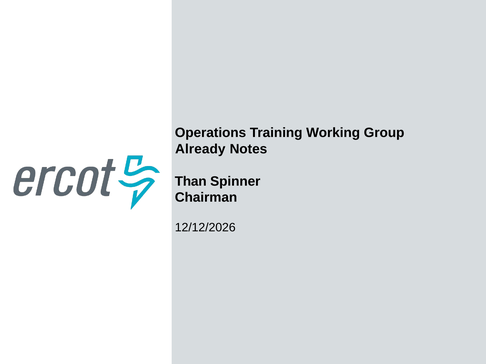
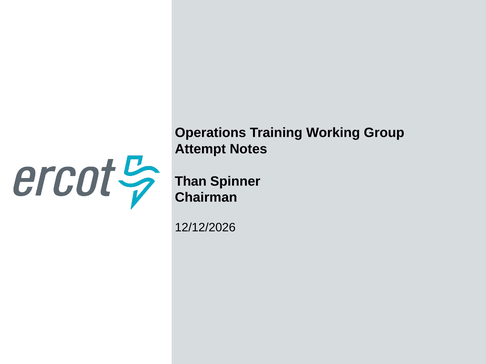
Already: Already -> Attempt
